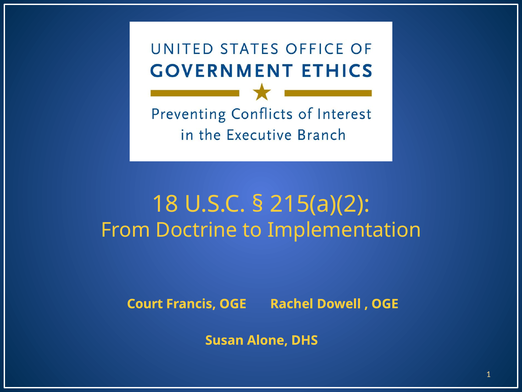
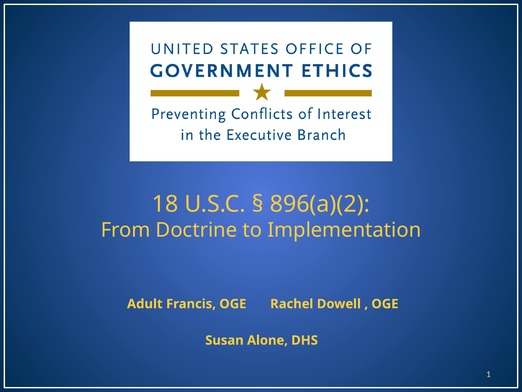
215(a)(2: 215(a)(2 -> 896(a)(2
Court: Court -> Adult
